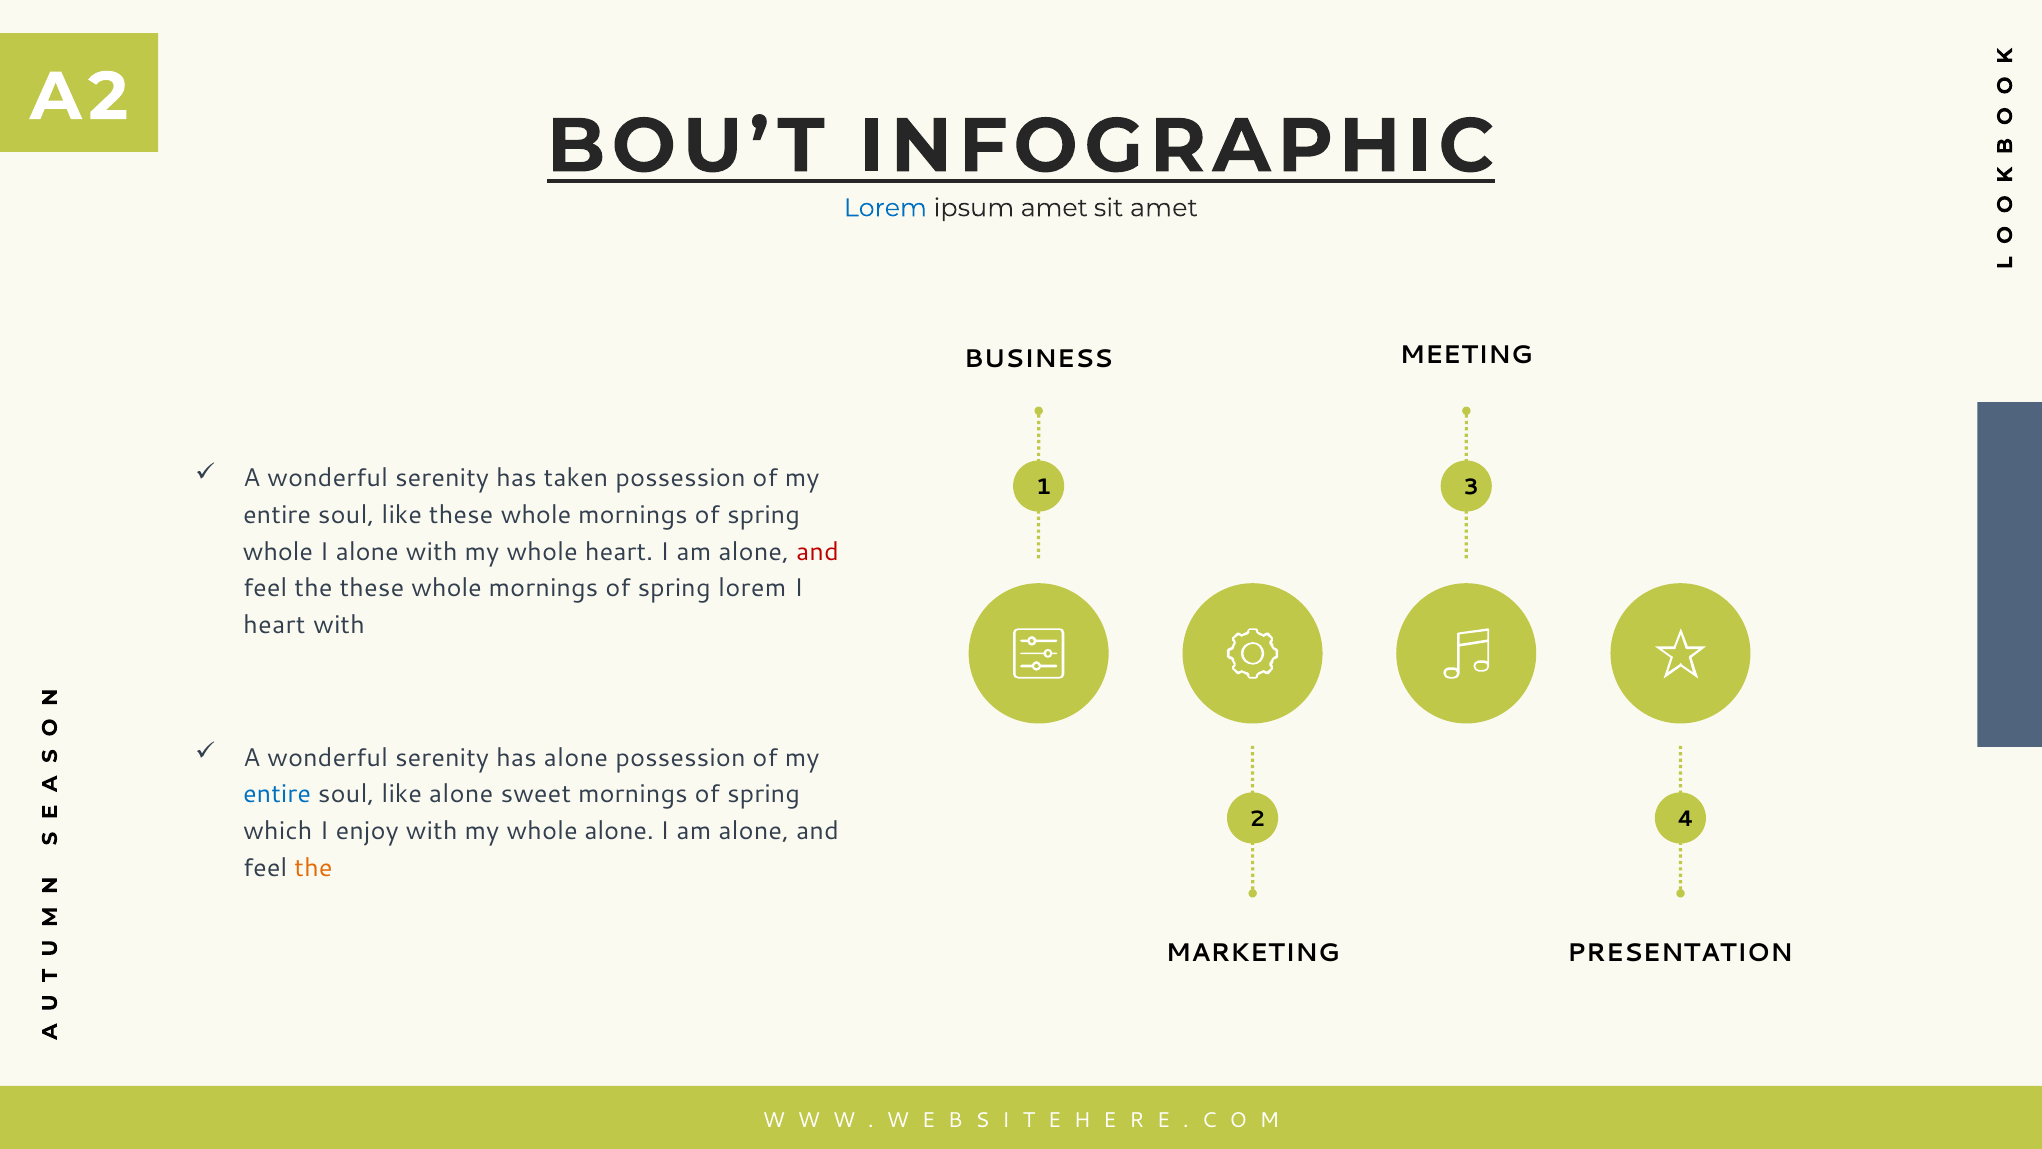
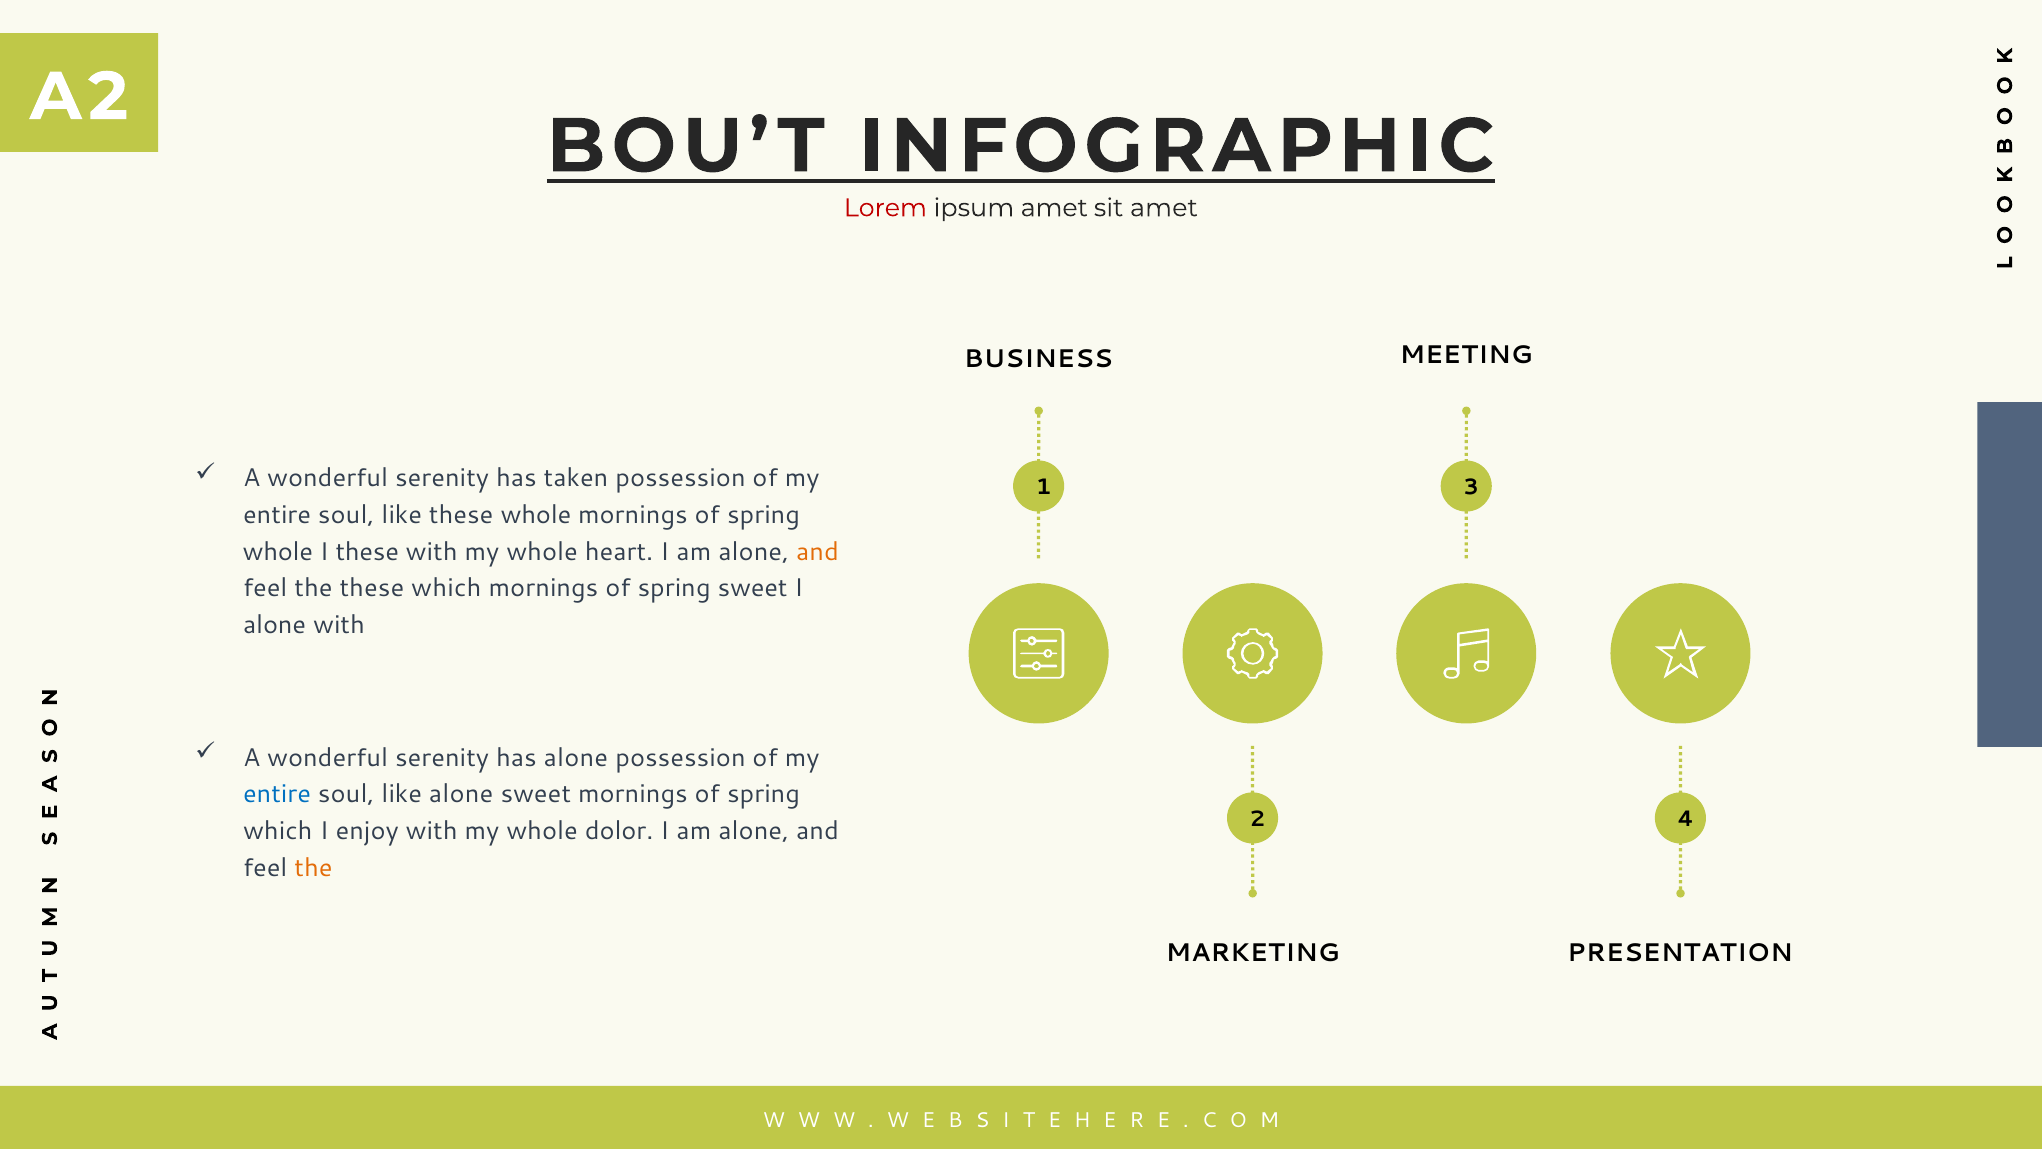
Lorem at (885, 208) colour: blue -> red
I alone: alone -> these
and at (817, 551) colour: red -> orange
the these whole: whole -> which
spring lorem: lorem -> sweet
heart at (274, 625): heart -> alone
whole alone: alone -> dolor
